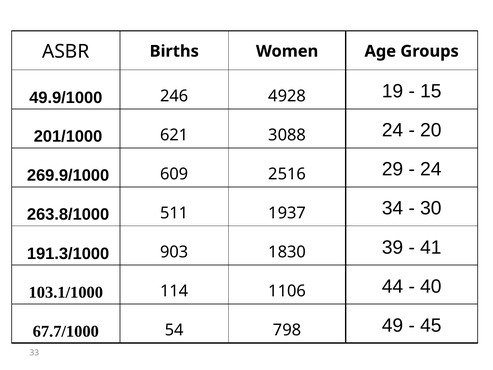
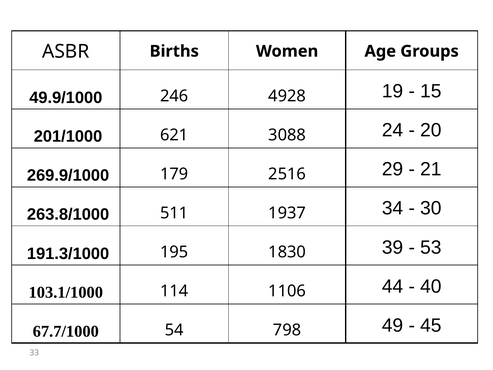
609: 609 -> 179
2516 24: 24 -> 21
903: 903 -> 195
41: 41 -> 53
